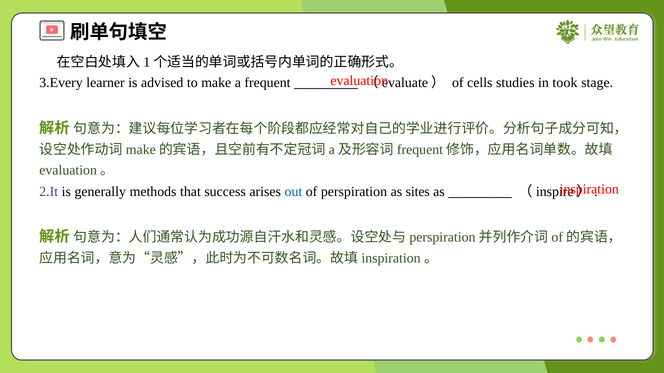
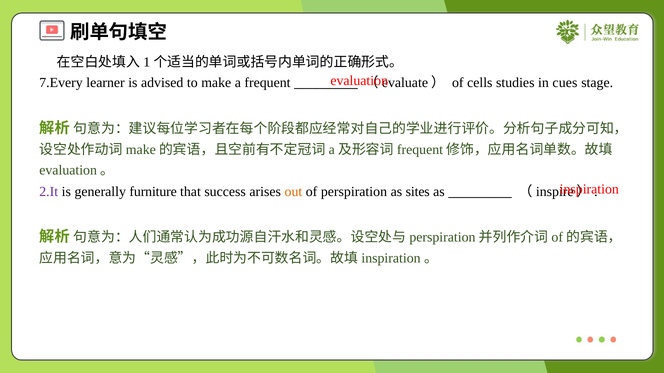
3.Every: 3.Every -> 7.Every
took: took -> cues
methods: methods -> furniture
out colour: blue -> orange
